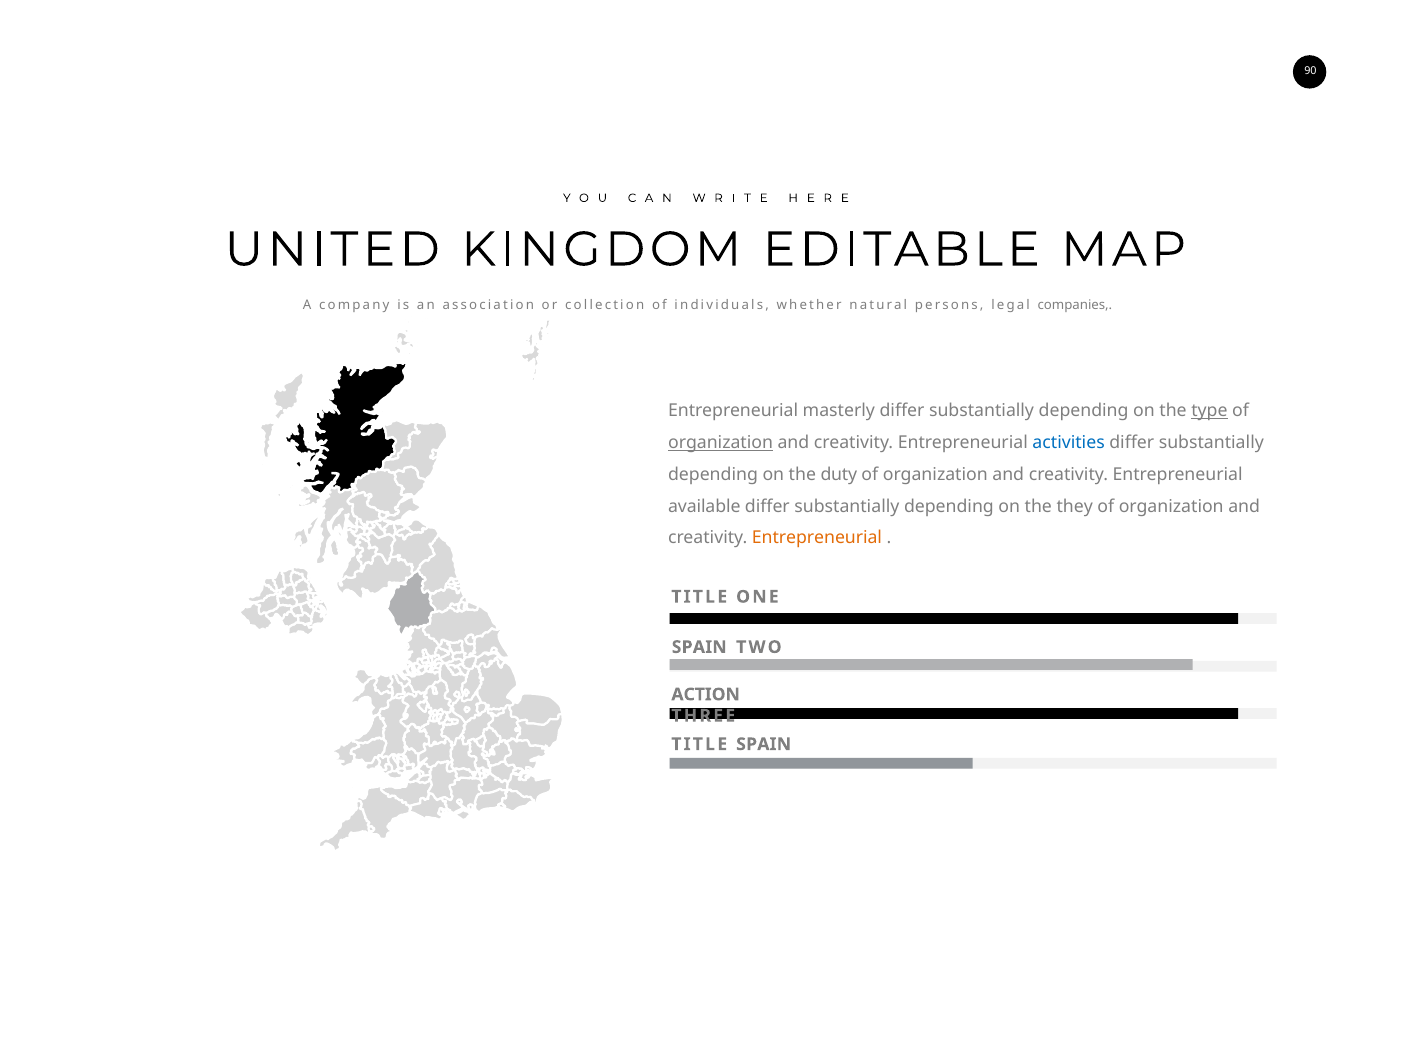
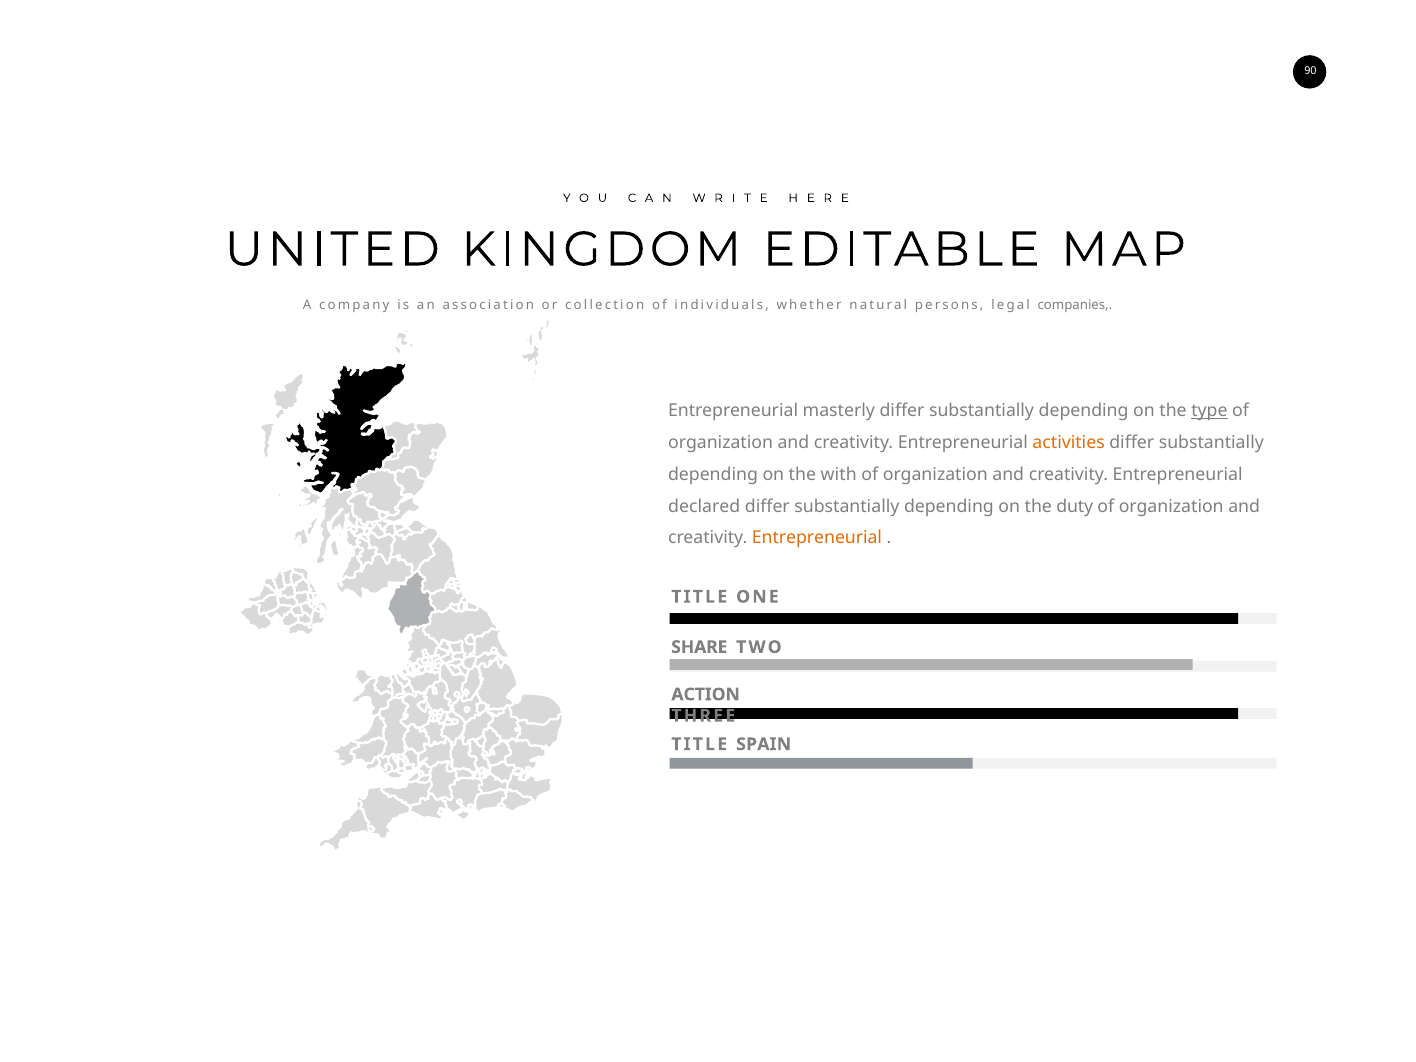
organization at (721, 442) underline: present -> none
activities colour: blue -> orange
duty: duty -> with
available: available -> declared
they: they -> duty
SPAIN at (699, 647): SPAIN -> SHARE
